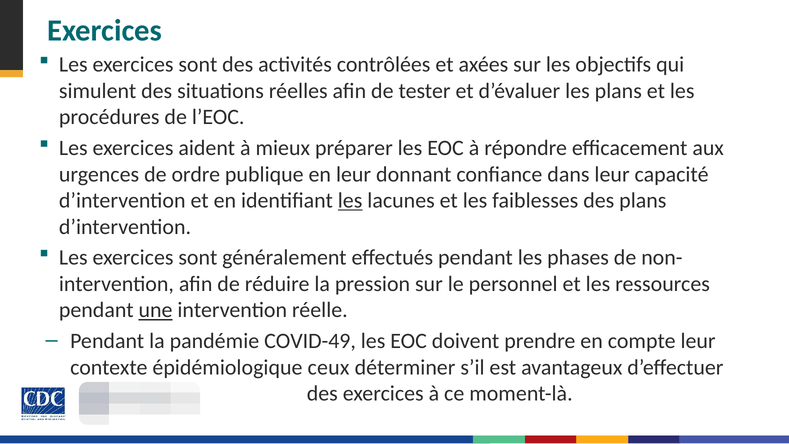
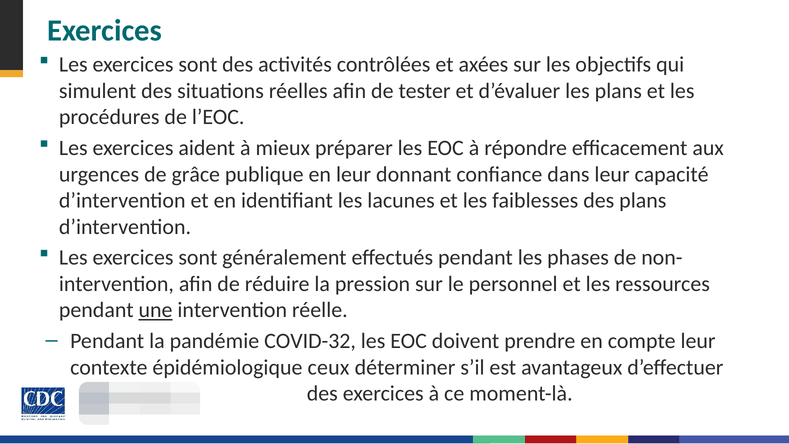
ordre: ordre -> grâce
les at (350, 201) underline: present -> none
COVID-49: COVID-49 -> COVID-32
